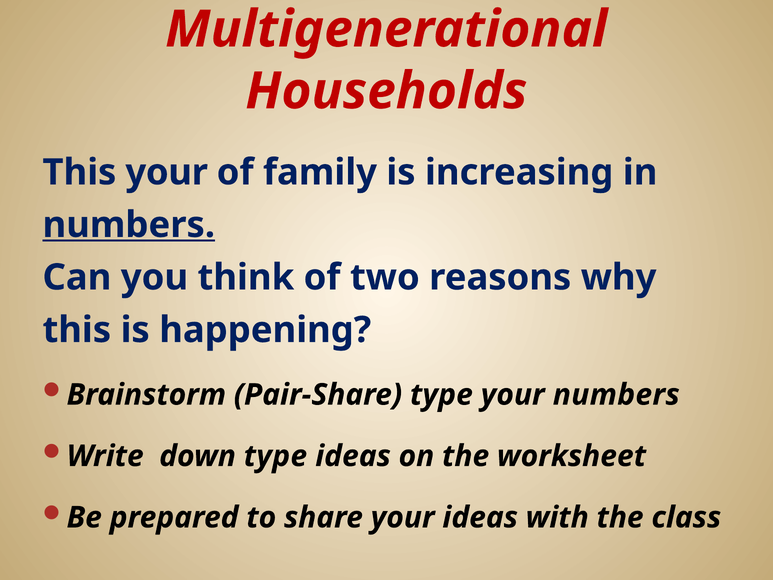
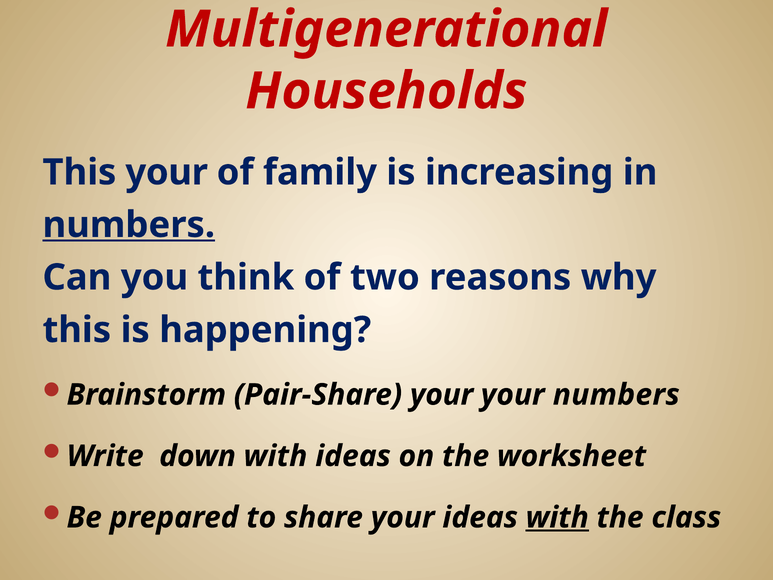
Pair-Share type: type -> your
down type: type -> with
with at (557, 517) underline: none -> present
